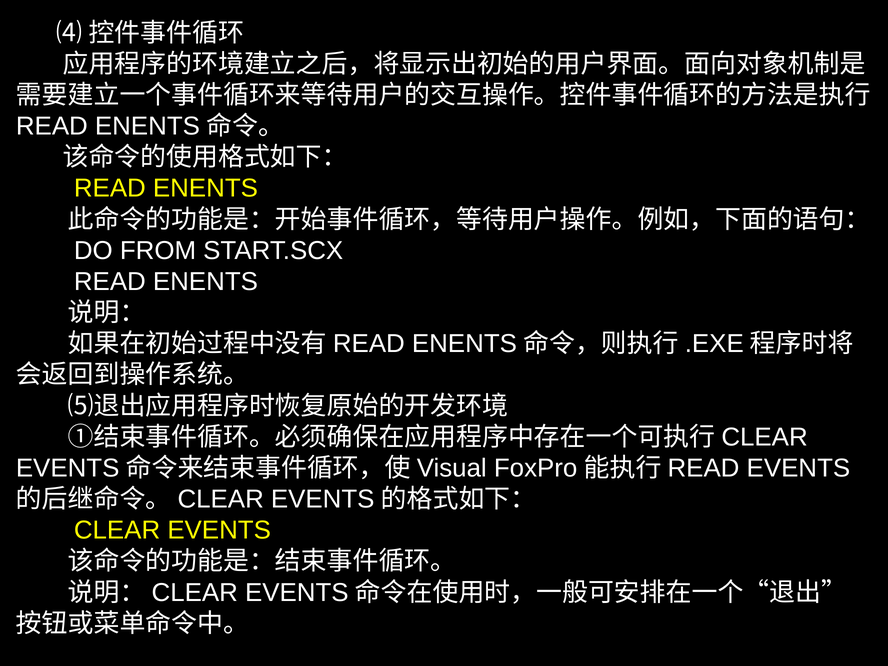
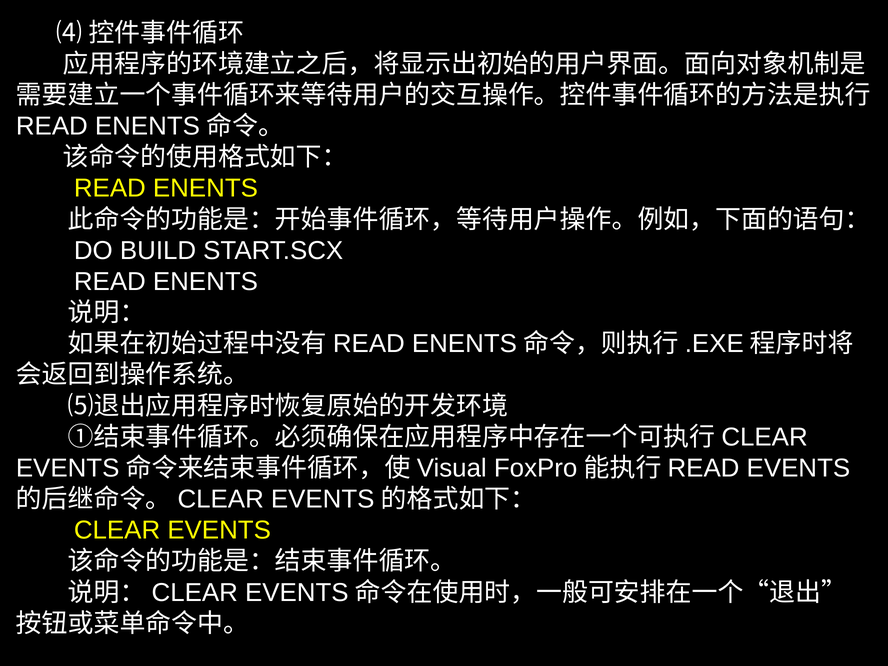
FROM: FROM -> BUILD
